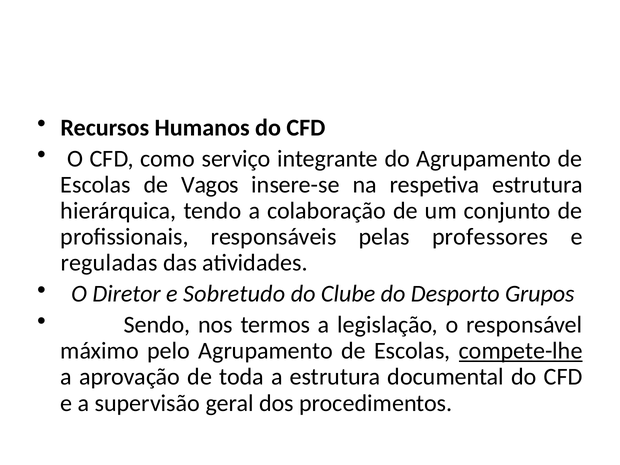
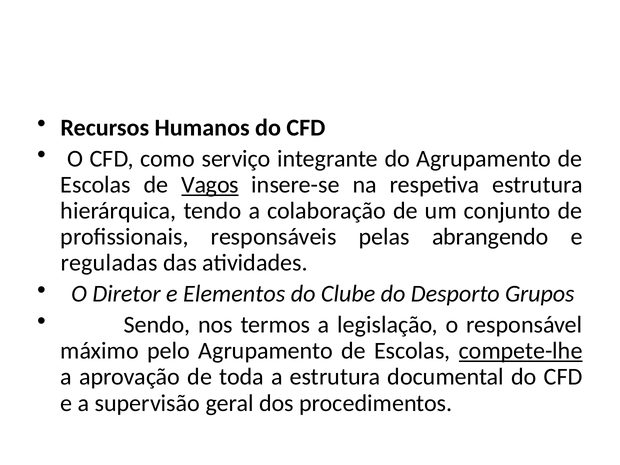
Vagos underline: none -> present
professores: professores -> abrangendo
Sobretudo: Sobretudo -> Elementos
